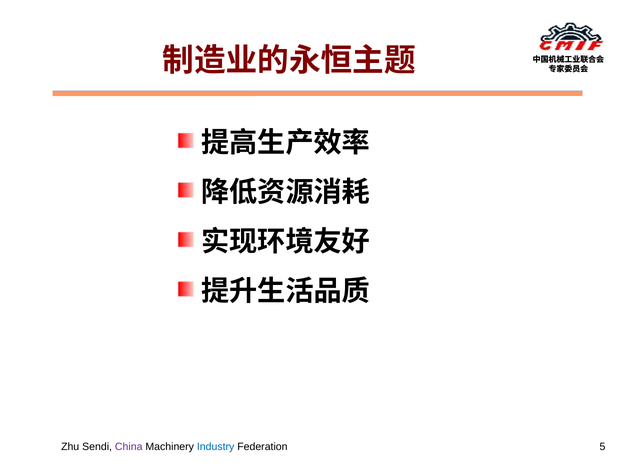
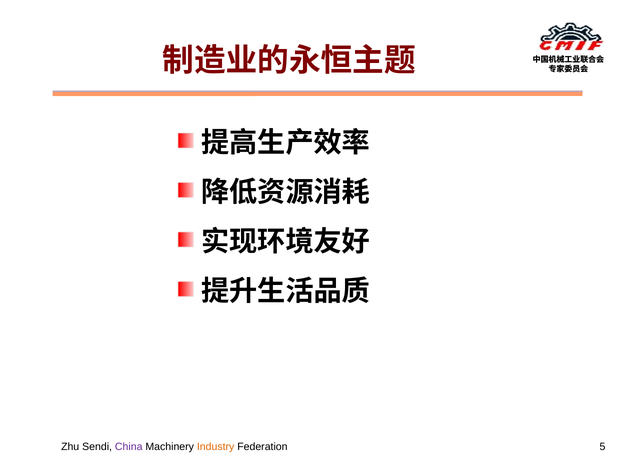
Industry colour: blue -> orange
